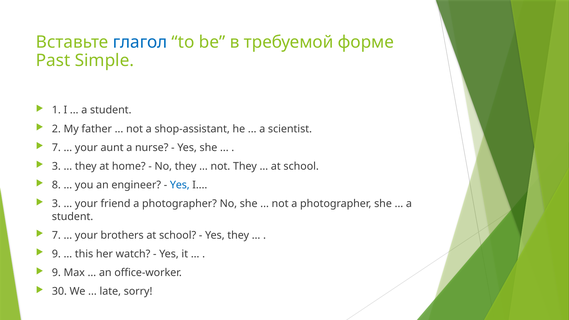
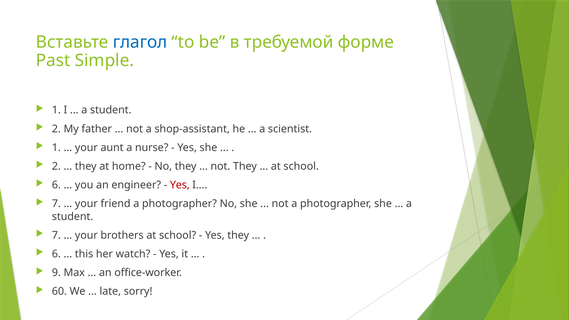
7 at (56, 148): 7 -> 1
3 at (56, 166): 3 -> 2
8 at (56, 185): 8 -> 6
Yes at (180, 185) colour: blue -> red
3 at (56, 204): 3 -> 7
9 at (56, 254): 9 -> 6
30: 30 -> 60
